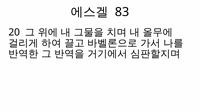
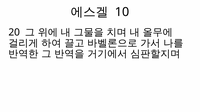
83: 83 -> 10
